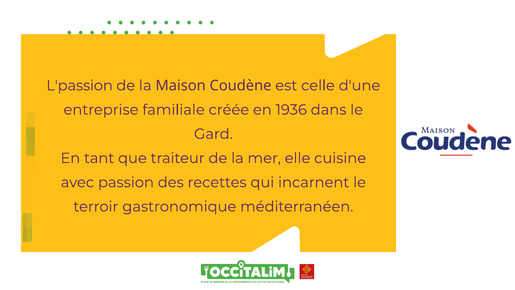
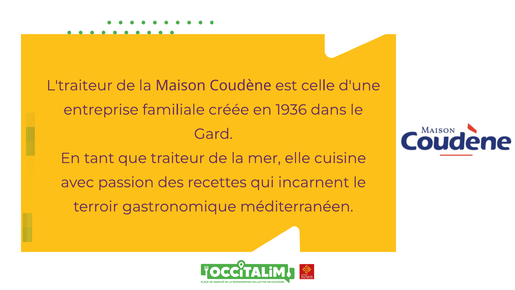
L'passion: L'passion -> L'traiteur
